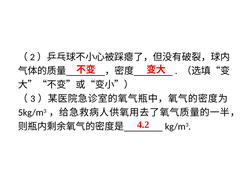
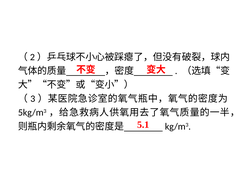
4.2: 4.2 -> 5.1
